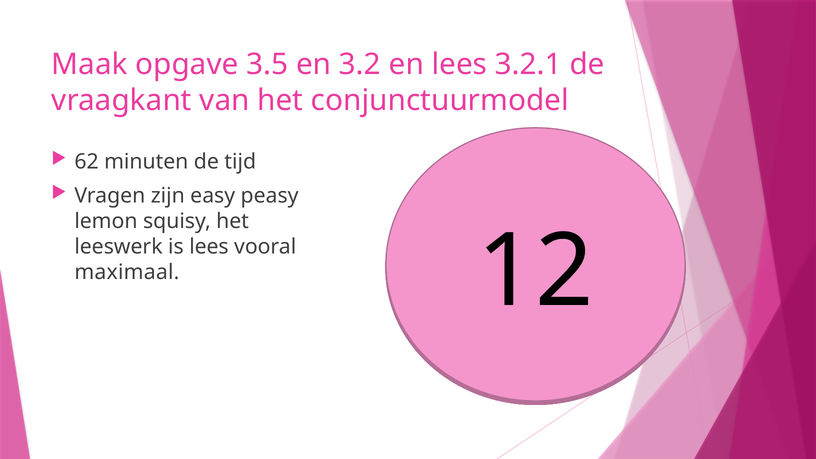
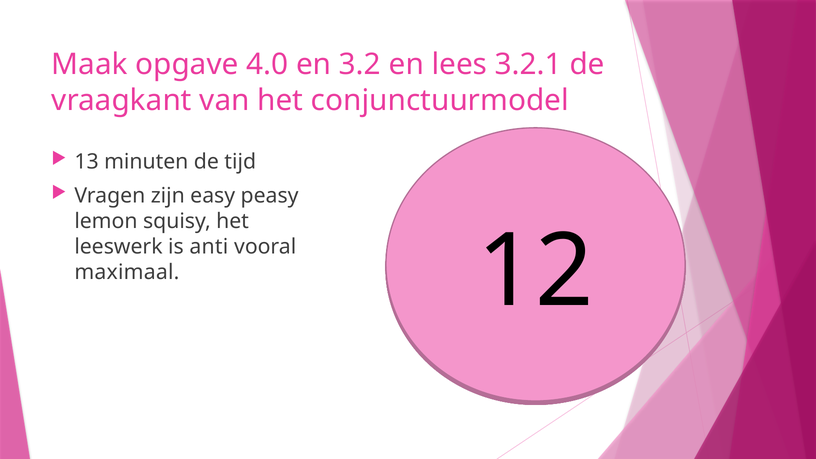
3.5: 3.5 -> 4.0
62: 62 -> 13
is lees: lees -> anti
